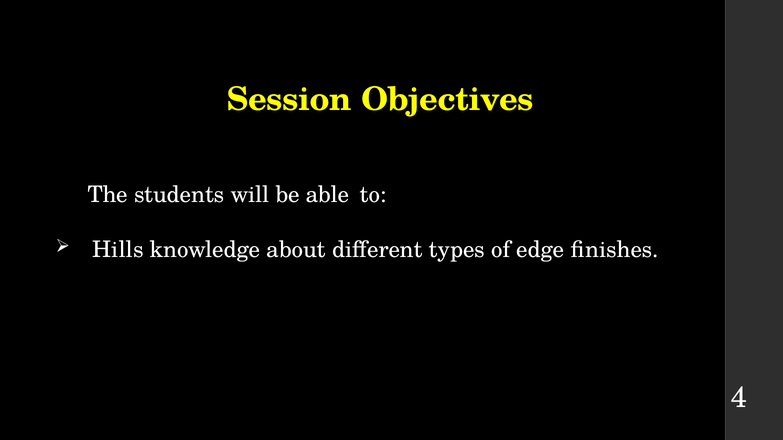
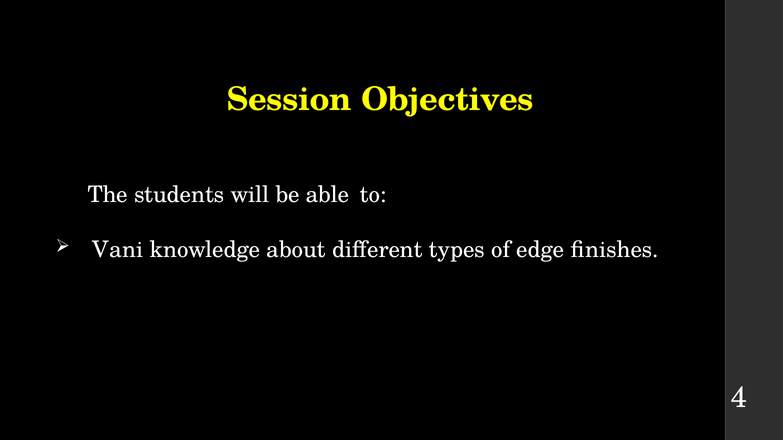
Hills: Hills -> Vani
